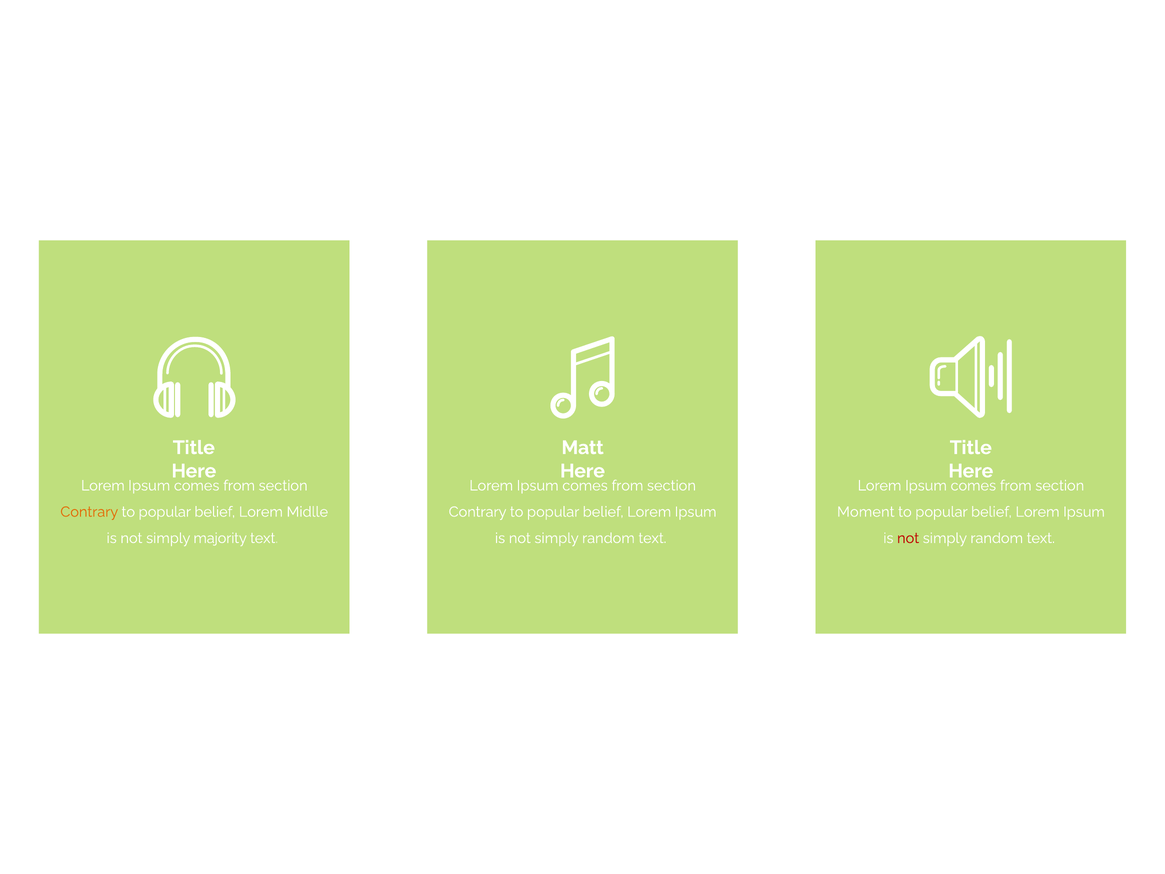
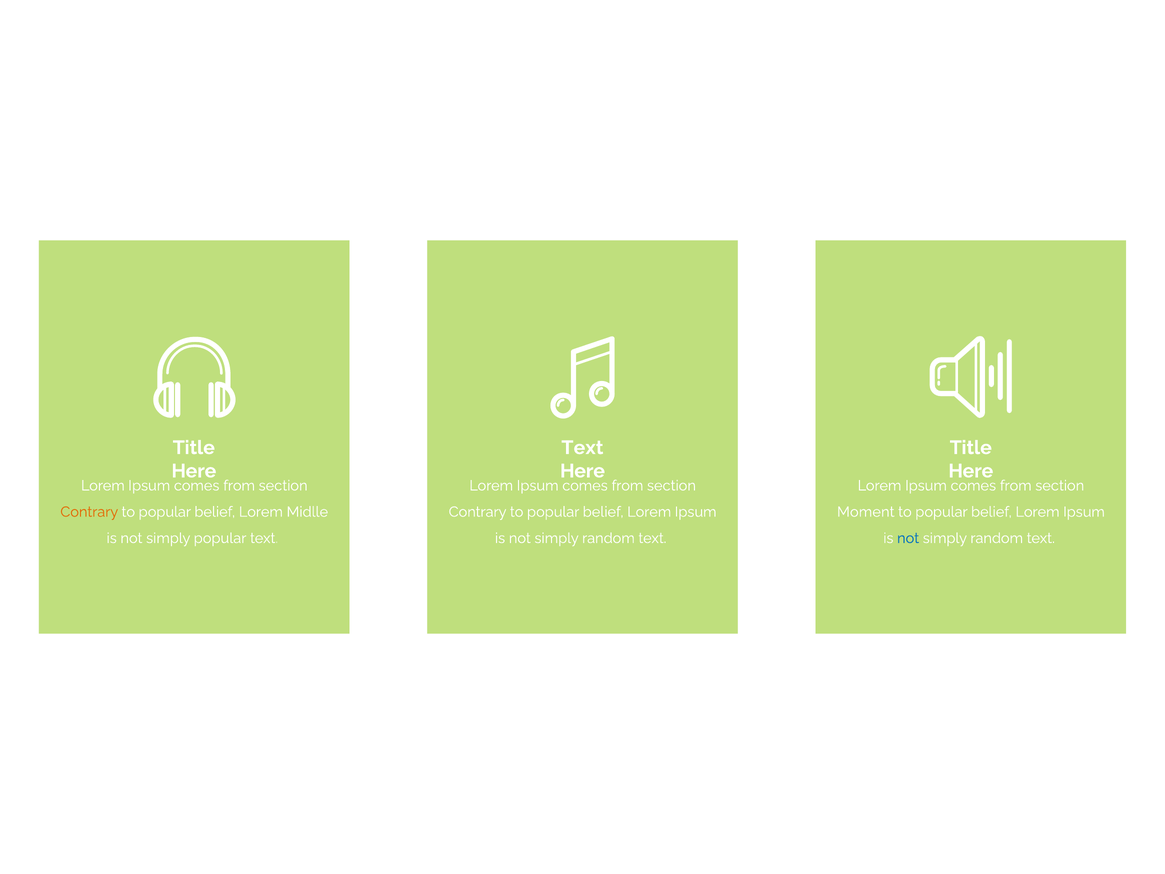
Matt at (583, 448): Matt -> Text
simply majority: majority -> popular
not at (908, 538) colour: red -> blue
